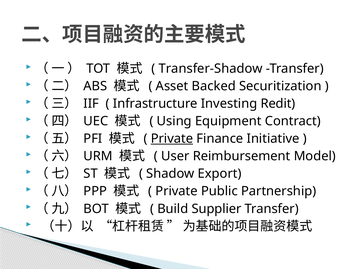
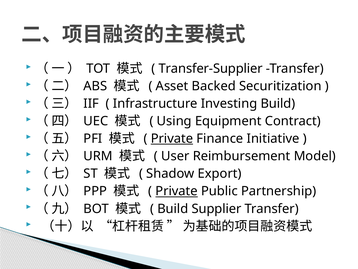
Transfer-Shadow: Transfer-Shadow -> Transfer-Supplier
Investing Redit: Redit -> Build
Private at (177, 191) underline: none -> present
